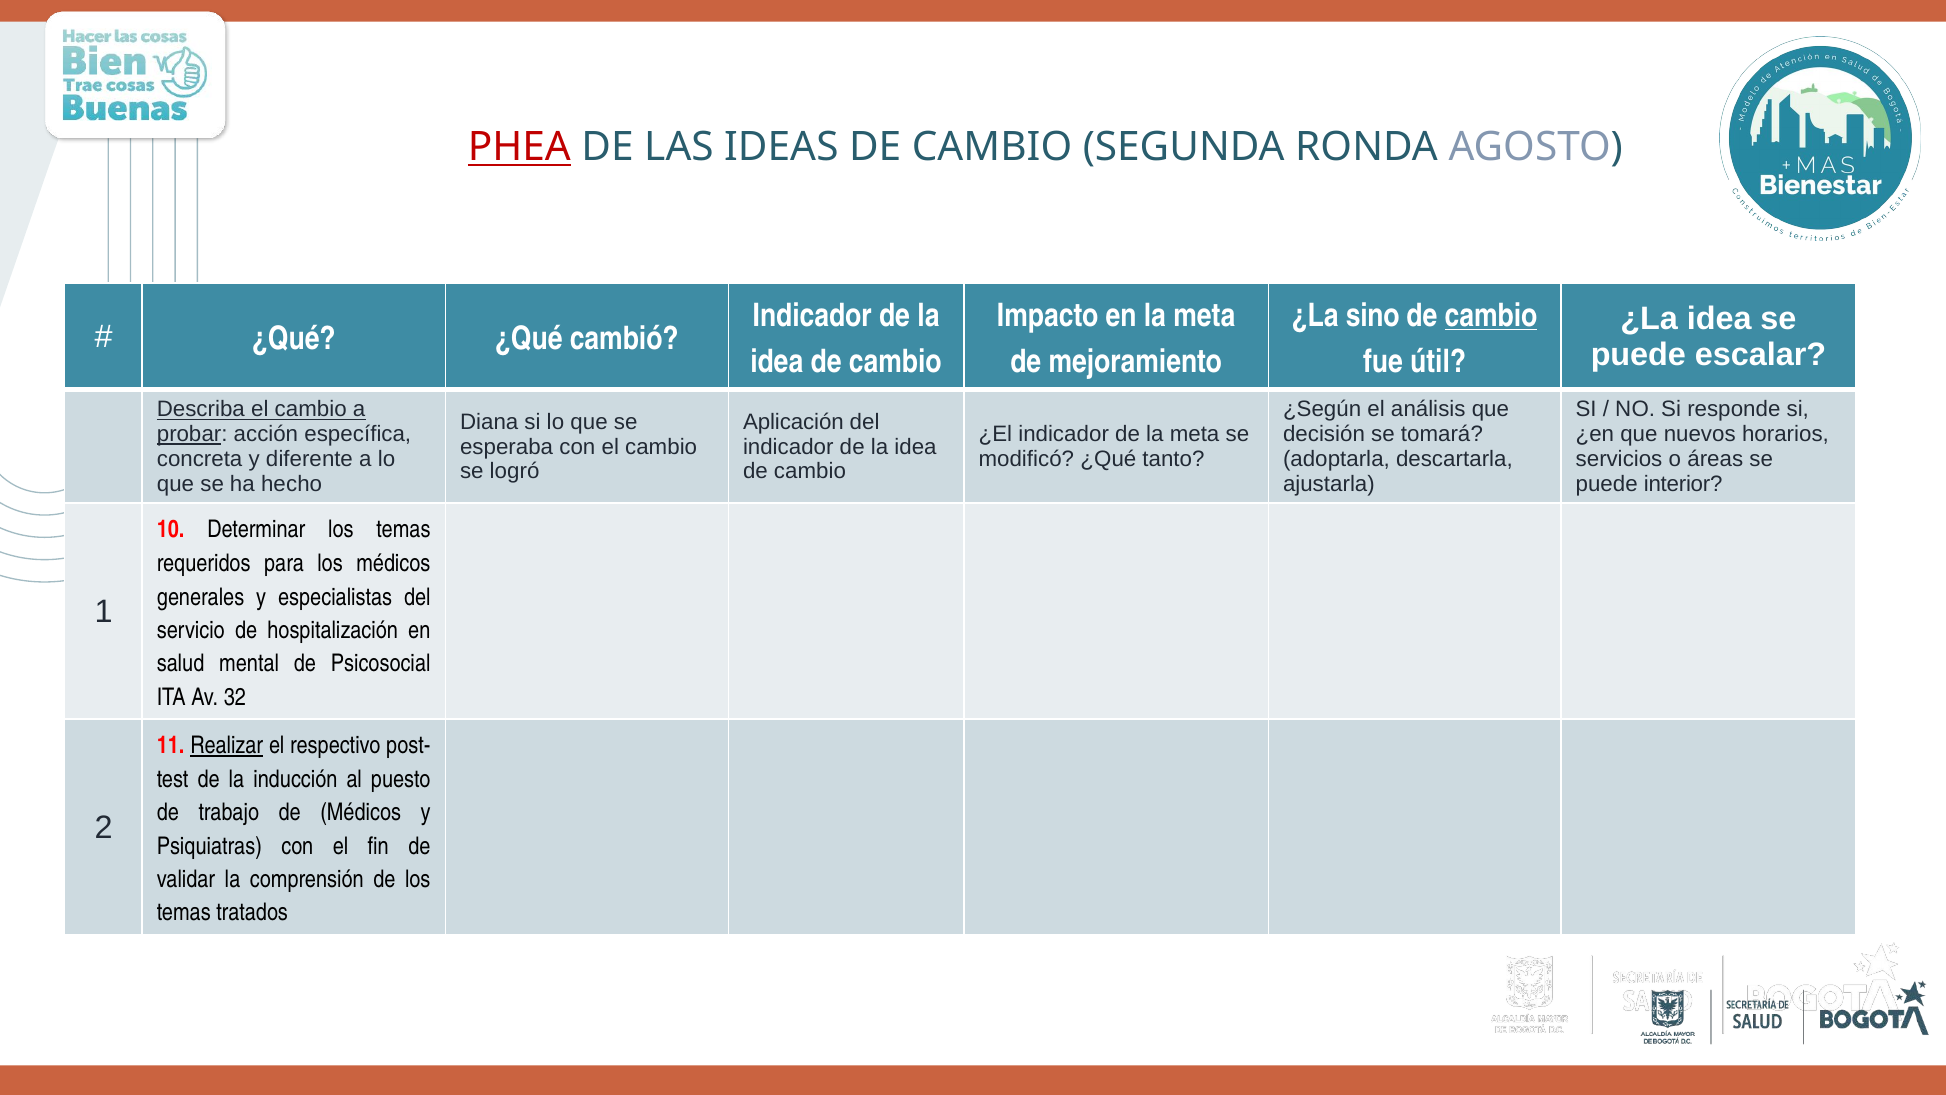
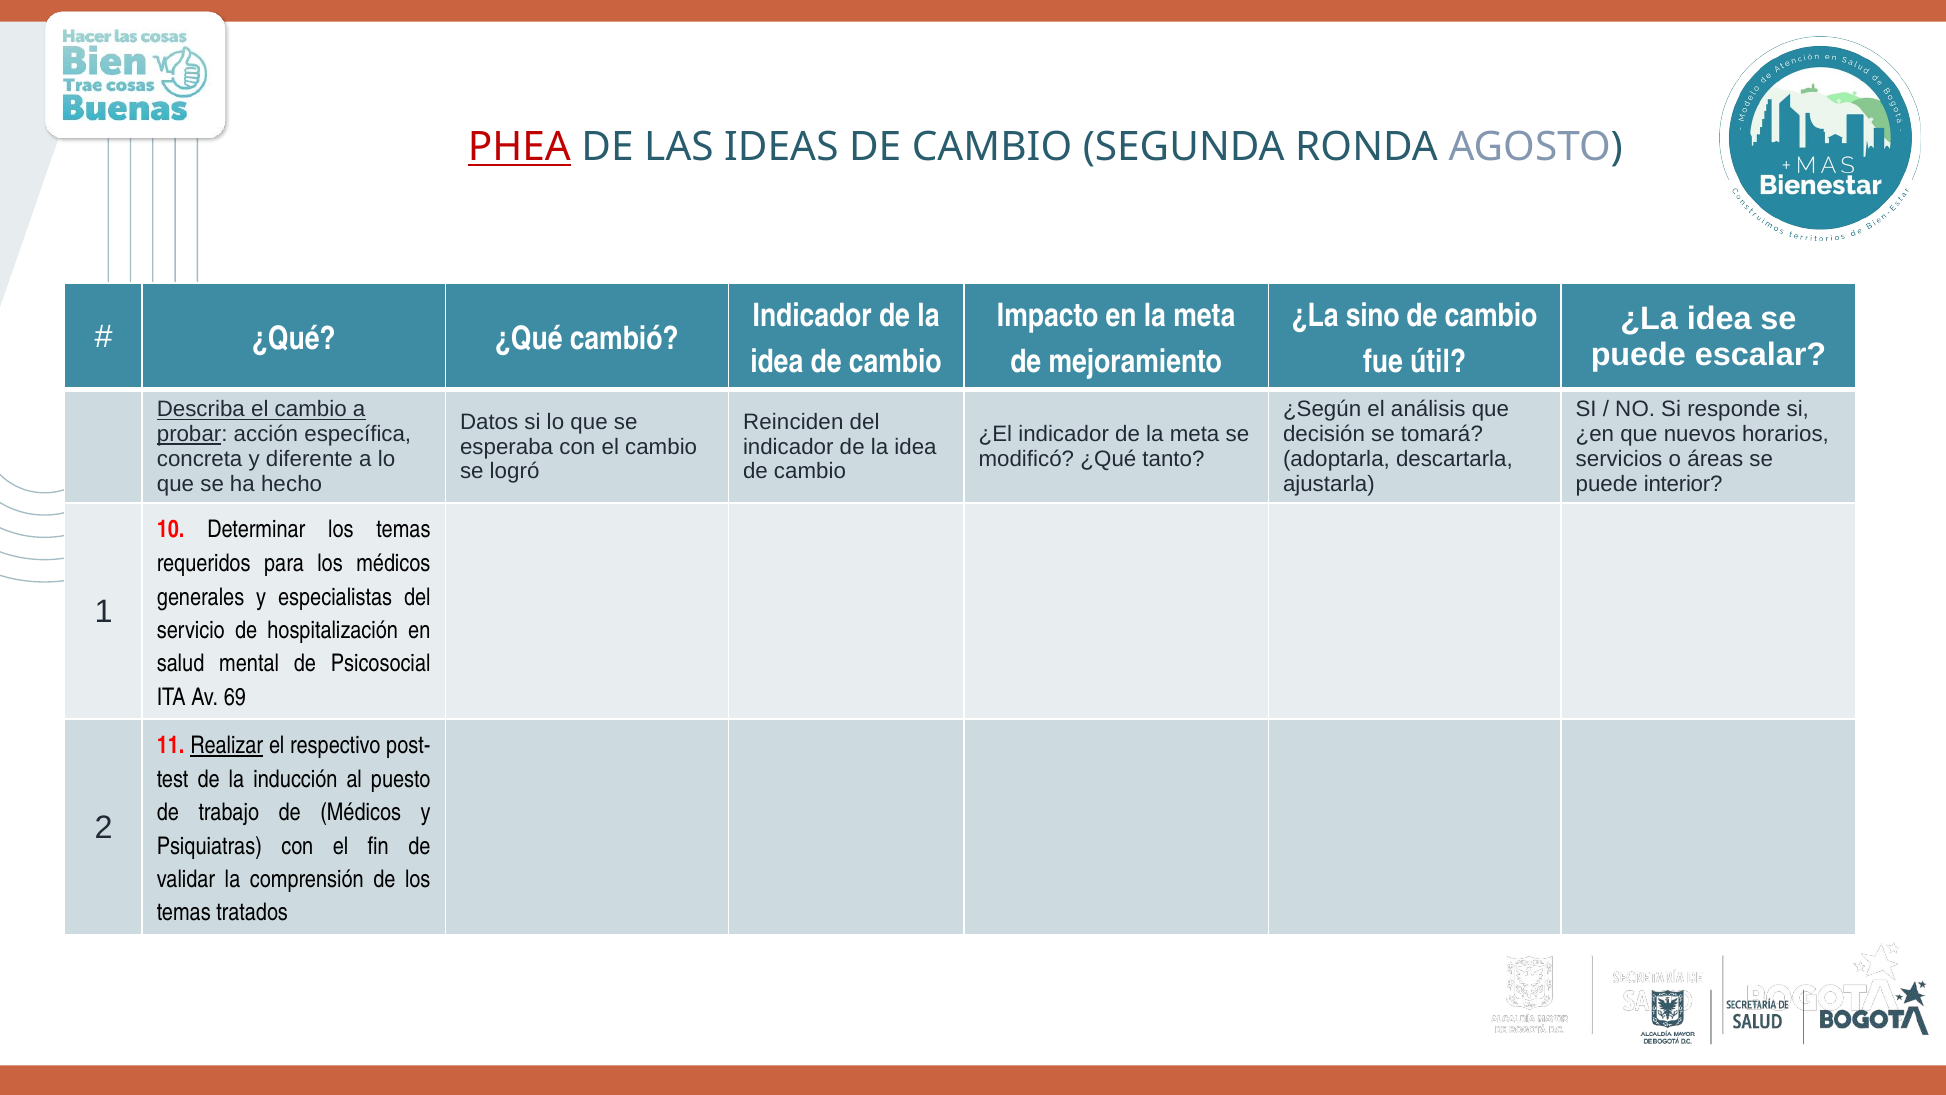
cambio at (1491, 315) underline: present -> none
Diana: Diana -> Datos
Aplicación: Aplicación -> Reinciden
32: 32 -> 69
